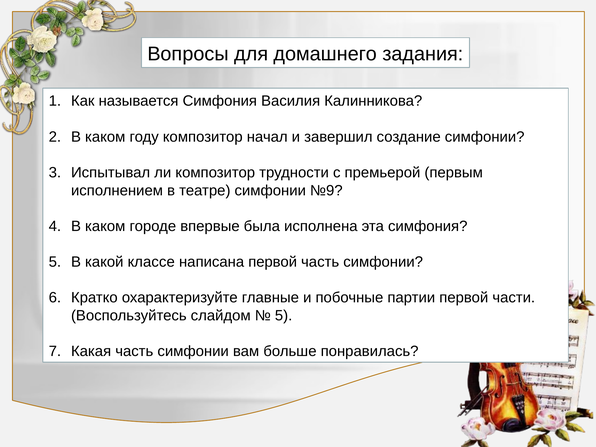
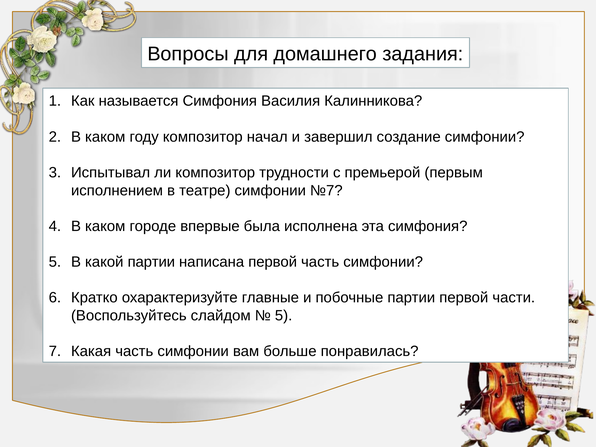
№9: №9 -> №7
какой классе: классе -> партии
